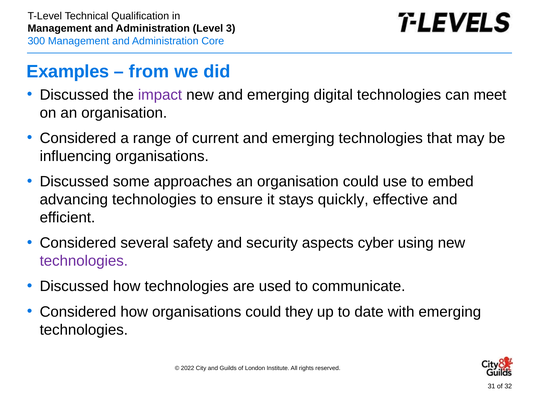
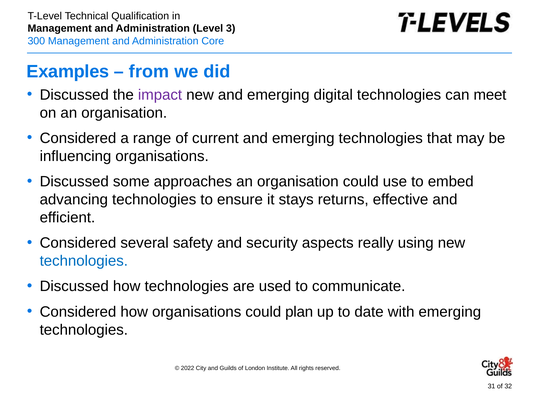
quickly: quickly -> returns
cyber: cyber -> really
technologies at (84, 261) colour: purple -> blue
they: they -> plan
